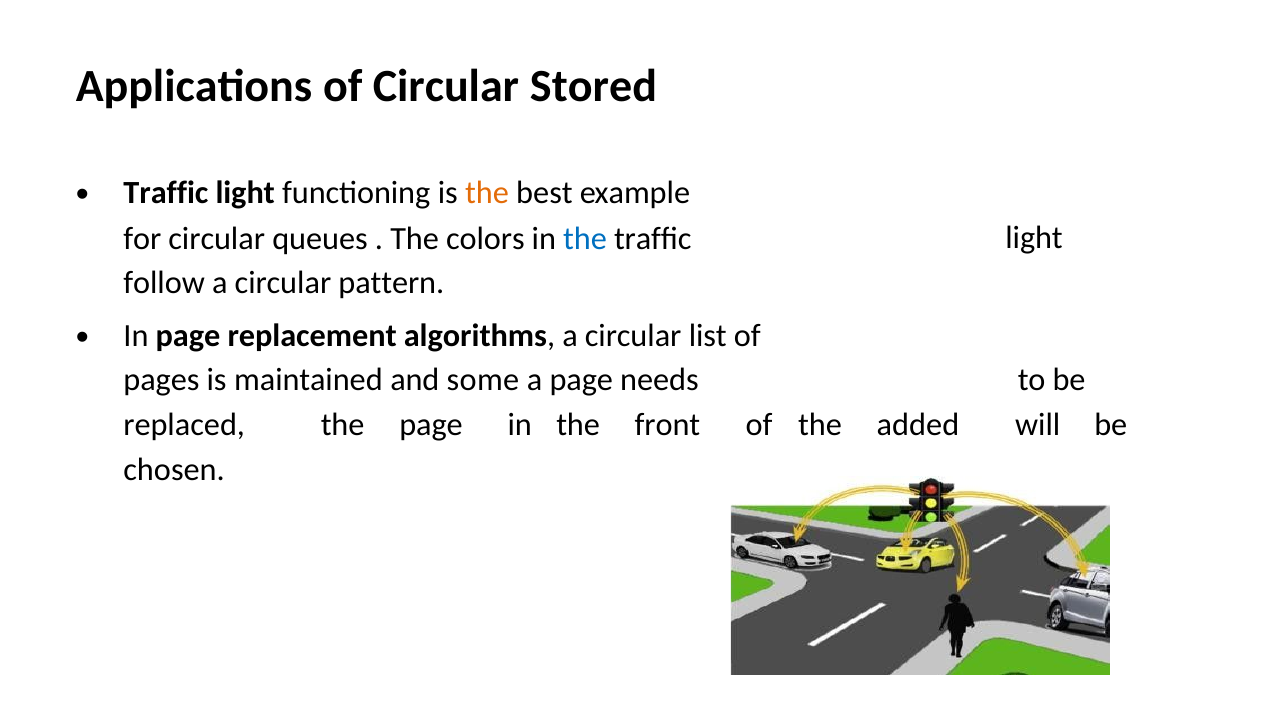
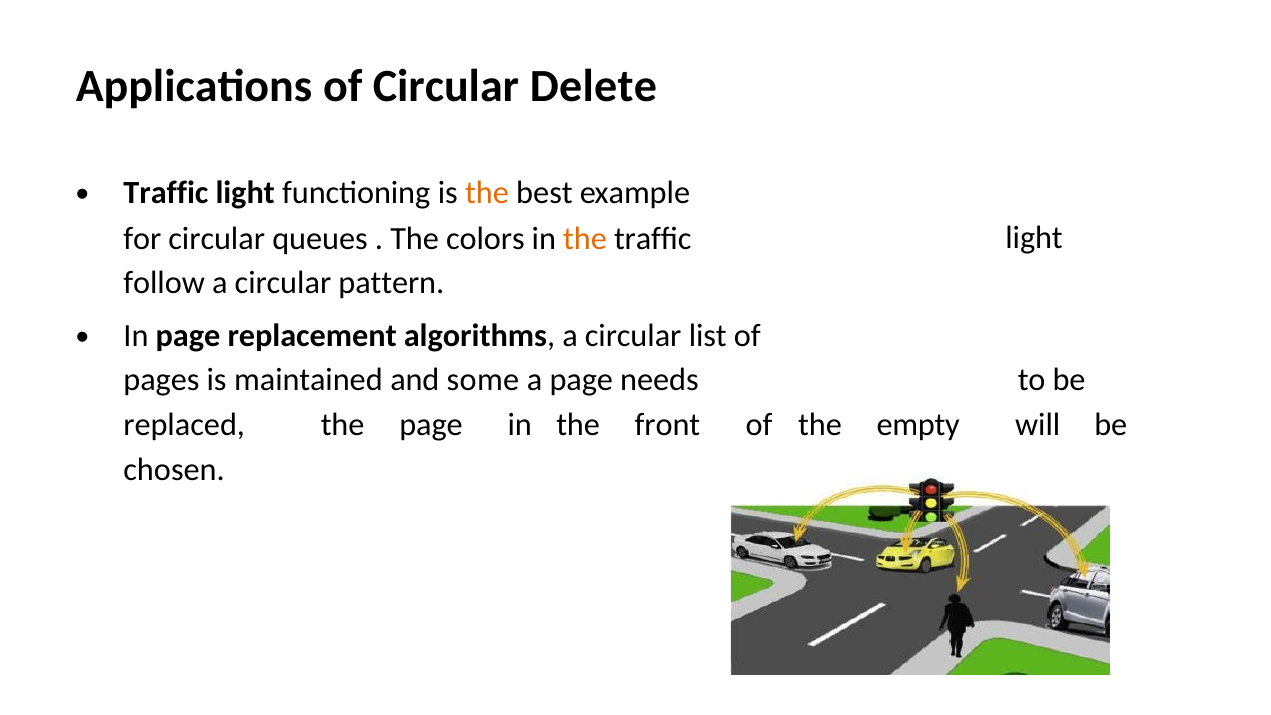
Stored: Stored -> Delete
the at (585, 239) colour: blue -> orange
added: added -> empty
